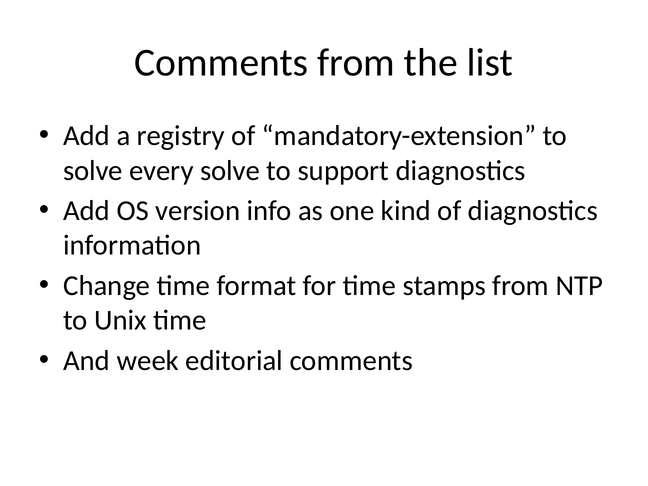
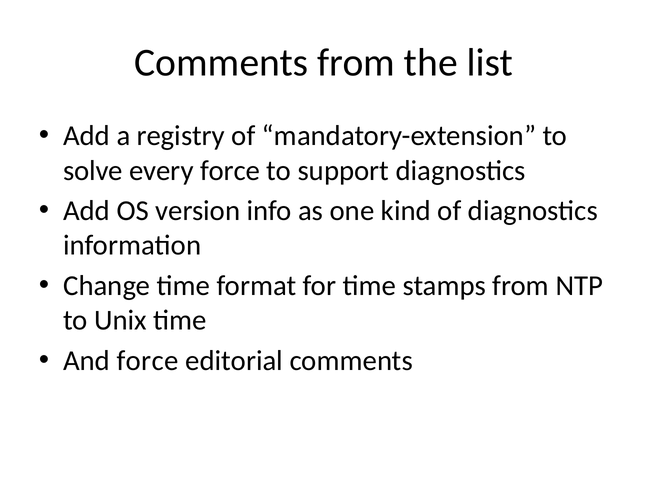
every solve: solve -> force
And week: week -> force
